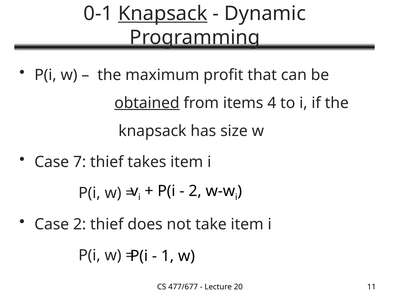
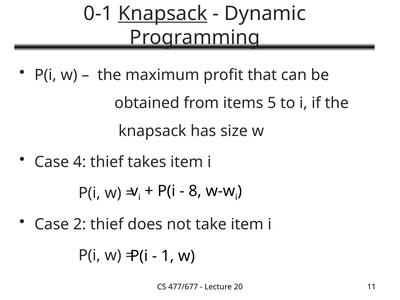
obtained underline: present -> none
4: 4 -> 5
7: 7 -> 4
2 at (195, 191): 2 -> 8
